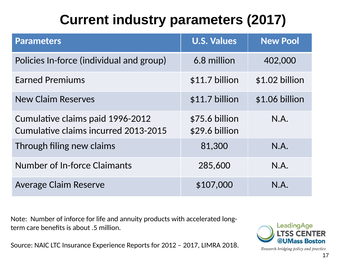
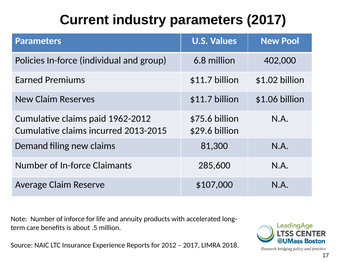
1996-2012: 1996-2012 -> 1962-2012
Through: Through -> Demand
